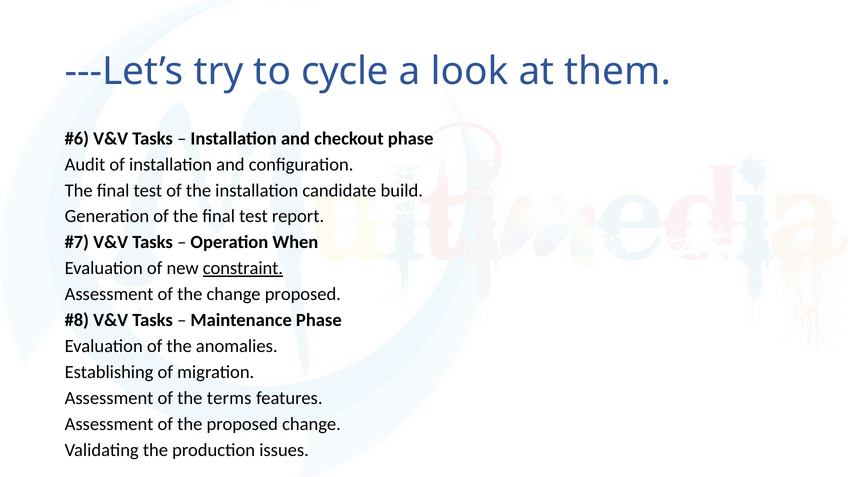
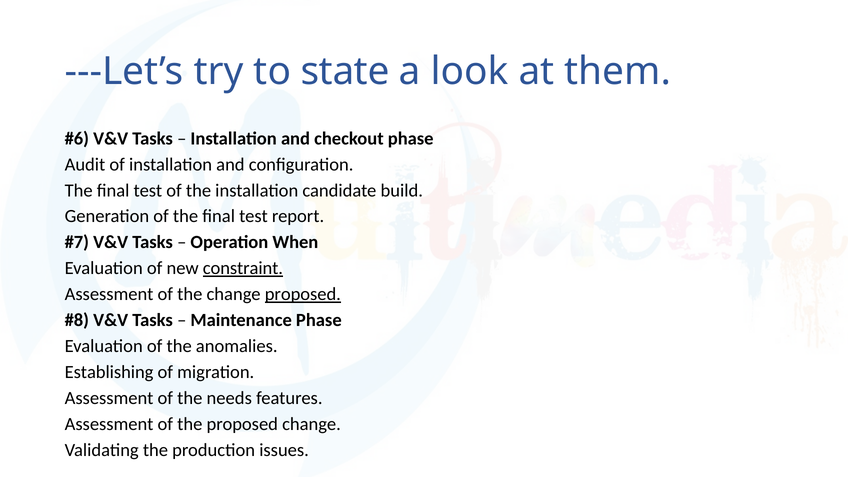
cycle: cycle -> state
proposed at (303, 294) underline: none -> present
terms: terms -> needs
